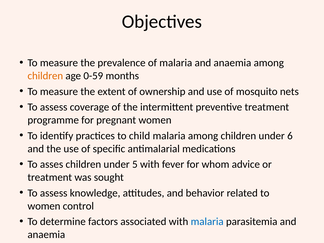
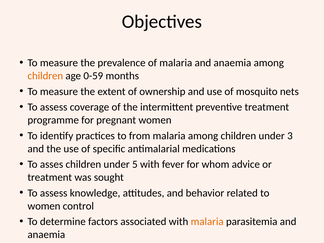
child: child -> from
6: 6 -> 3
malaria at (207, 222) colour: blue -> orange
